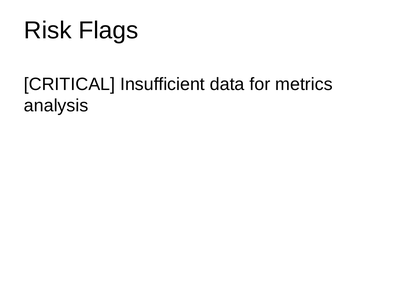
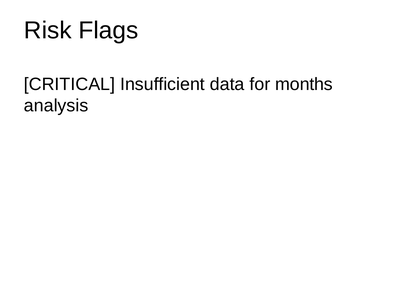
metrics: metrics -> months
